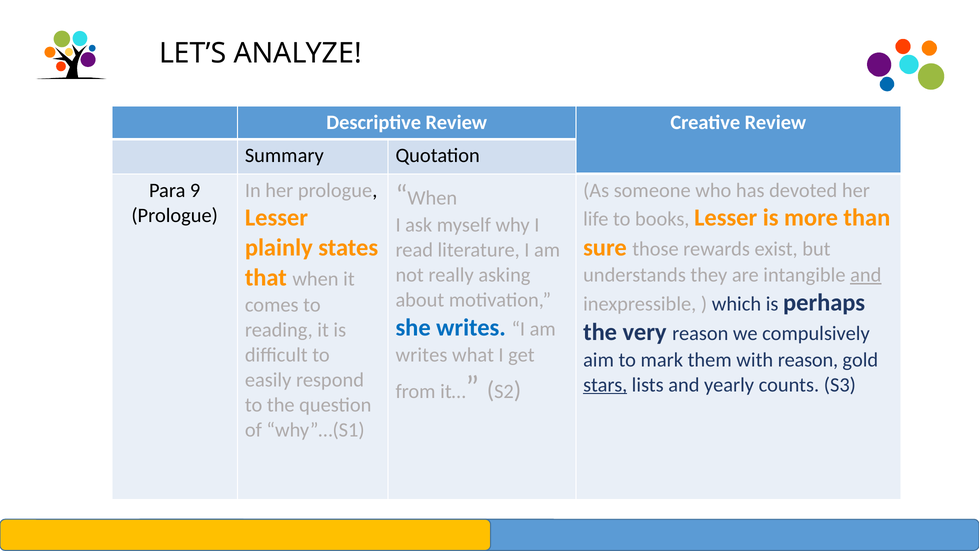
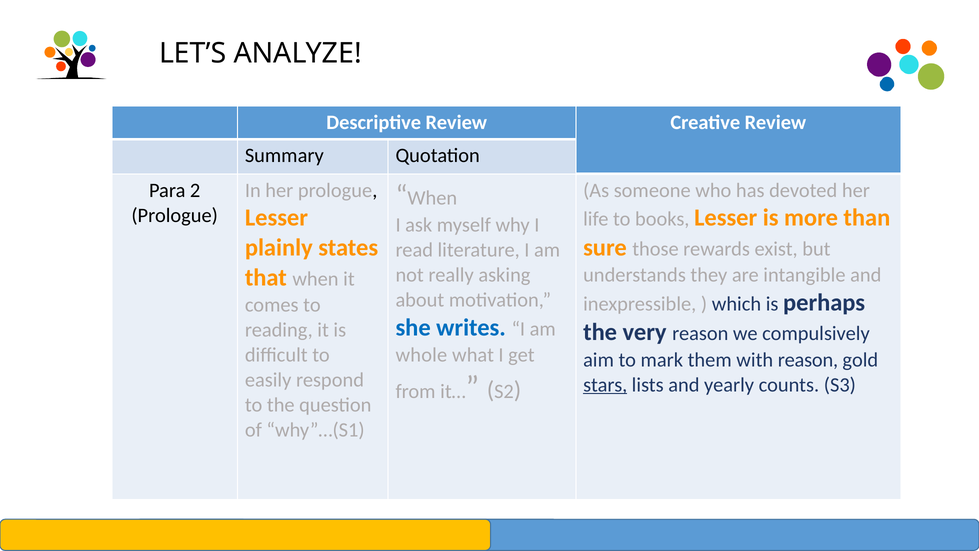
9: 9 -> 2
and at (866, 275) underline: present -> none
writes at (421, 355): writes -> whole
